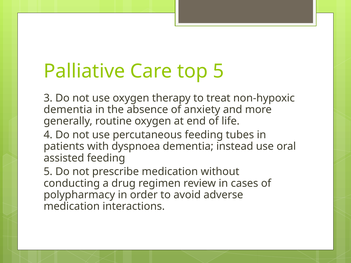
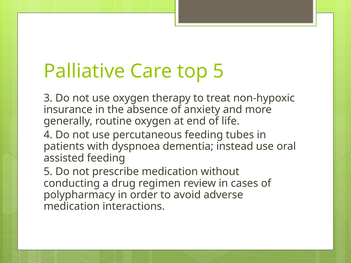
dementia at (68, 110): dementia -> insurance
